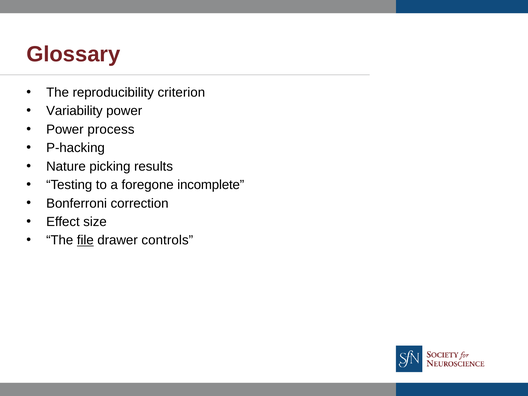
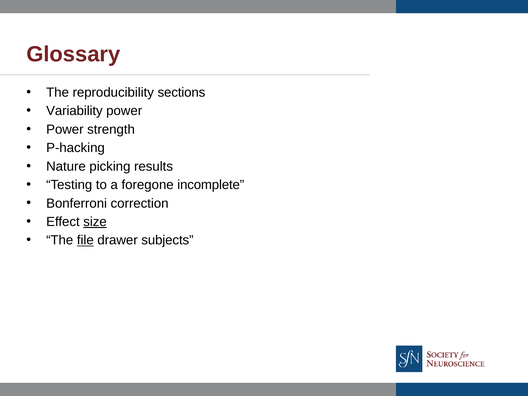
criterion: criterion -> sections
process: process -> strength
size underline: none -> present
controls: controls -> subjects
